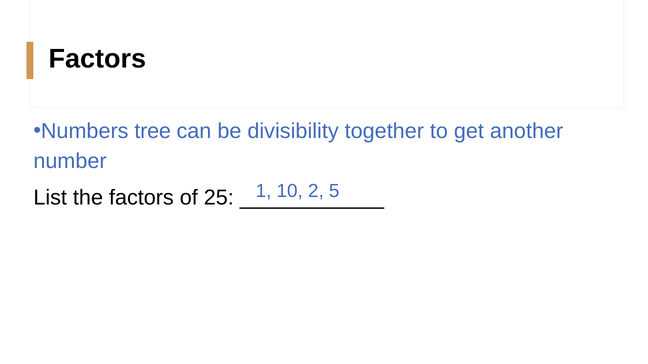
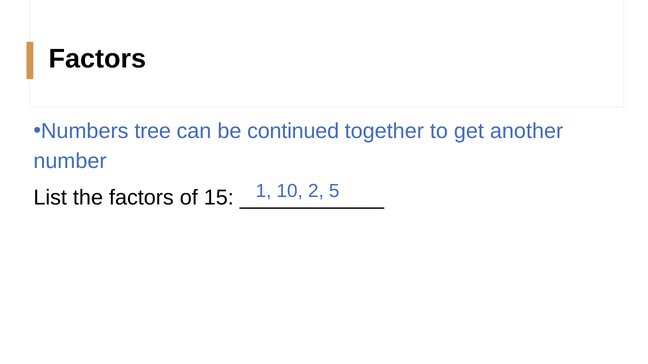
divisibility: divisibility -> continued
25: 25 -> 15
